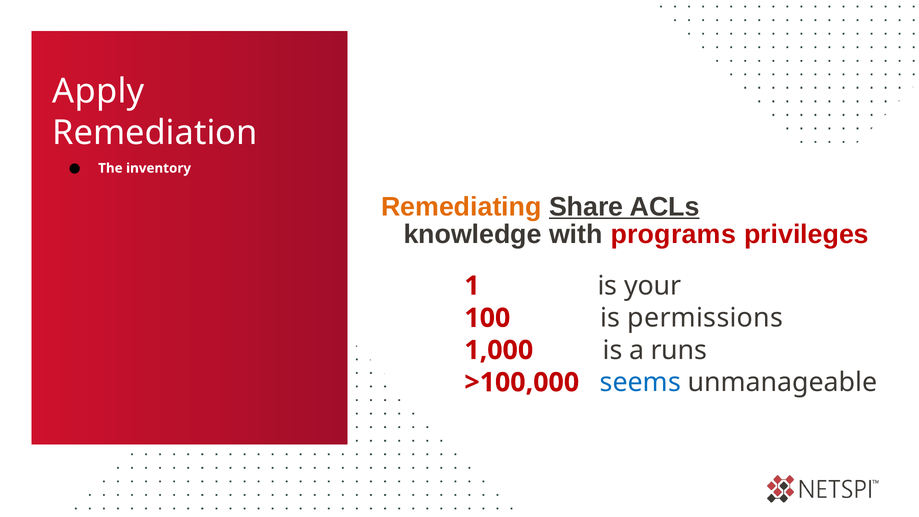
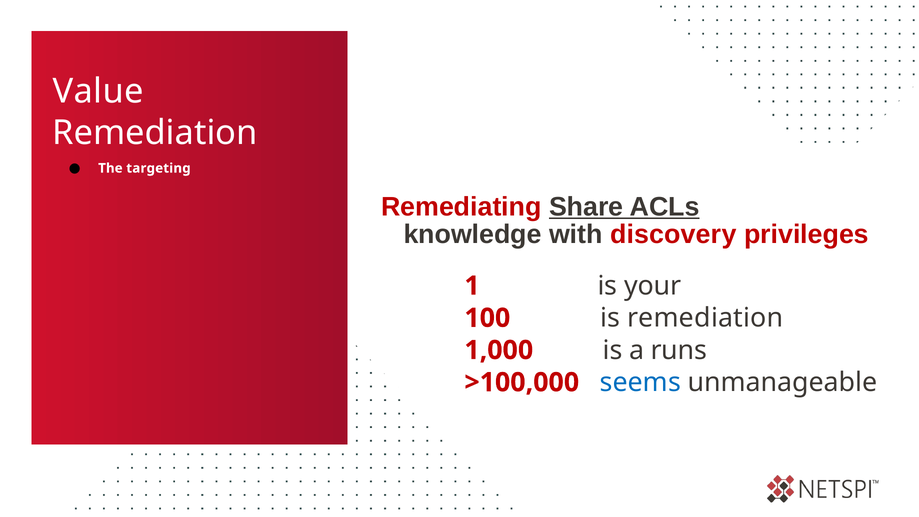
Apply: Apply -> Value
inventory: inventory -> targeting
Remediating colour: orange -> red
programs: programs -> discovery
is permissions: permissions -> remediation
